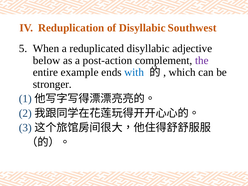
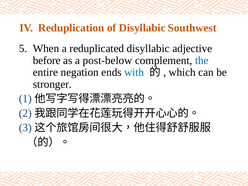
below: below -> before
post-action: post-action -> post-below
the colour: purple -> blue
example: example -> negation
